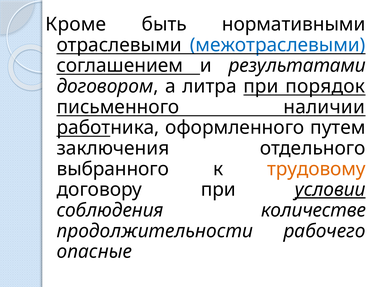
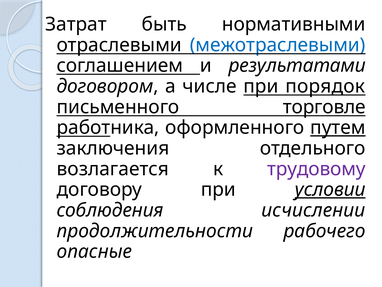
Кроме: Кроме -> Затрат
литра: литра -> числе
наличии: наличии -> торговле
путем underline: none -> present
выбранного: выбранного -> возлагается
трудовому colour: orange -> purple
количестве: количестве -> исчислении
